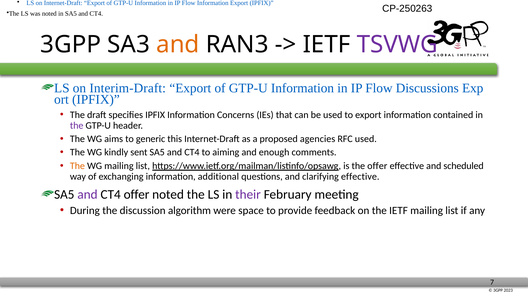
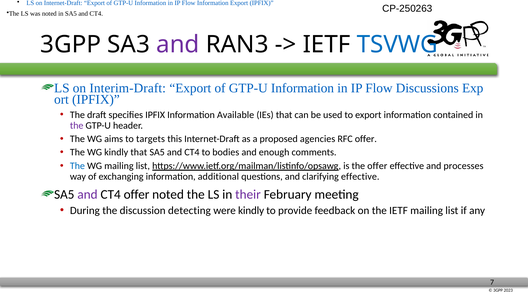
and at (178, 44) colour: orange -> purple
TSVWG colour: purple -> blue
Concerns: Concerns -> Available
generic: generic -> targets
RFC used: used -> offer
kindly sent: sent -> that
aiming: aiming -> bodies
The at (77, 166) colour: orange -> blue
scheduled: scheduled -> processes
algorithm: algorithm -> detecting
were space: space -> kindly
